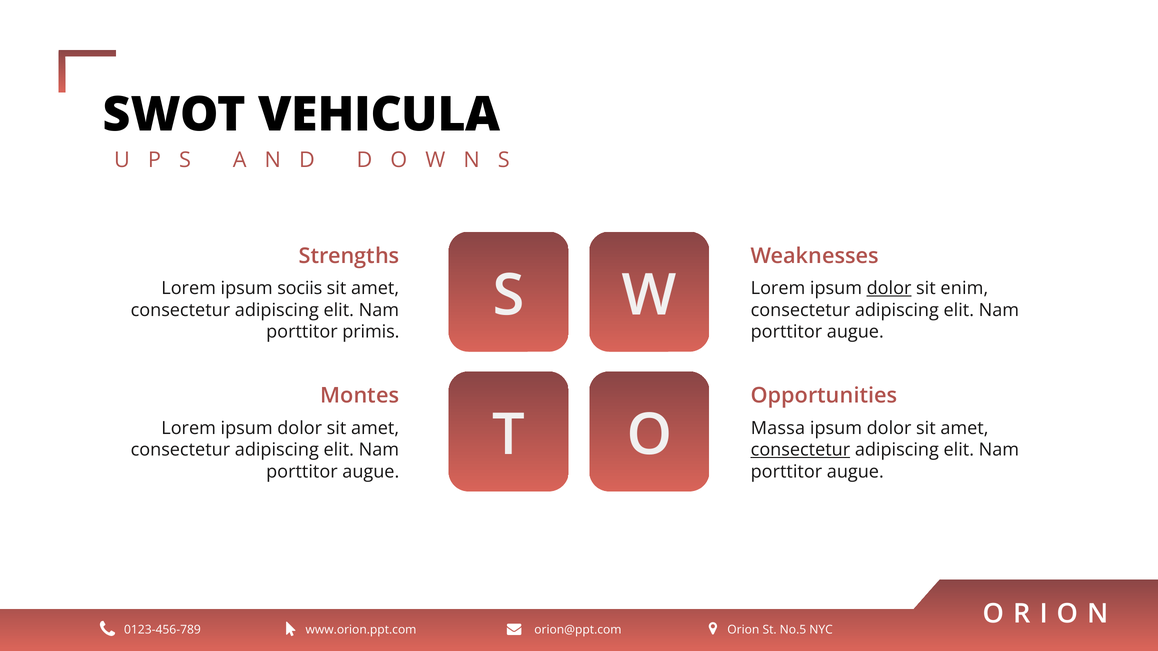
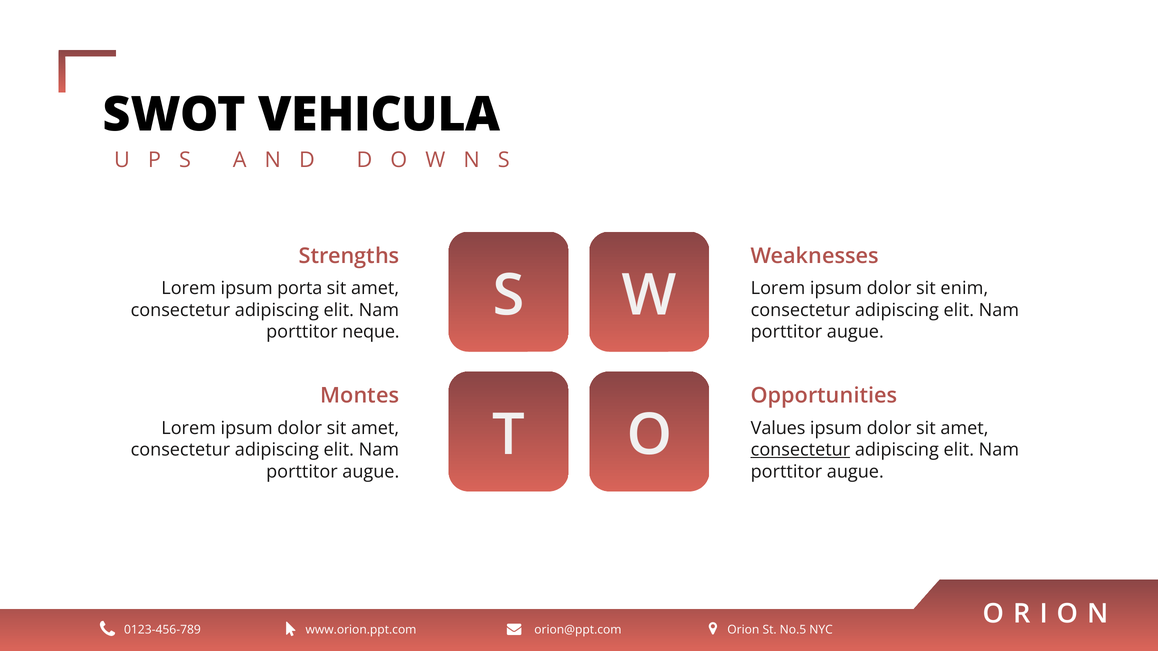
sociis: sociis -> porta
dolor at (889, 289) underline: present -> none
primis: primis -> neque
Massa: Massa -> Values
